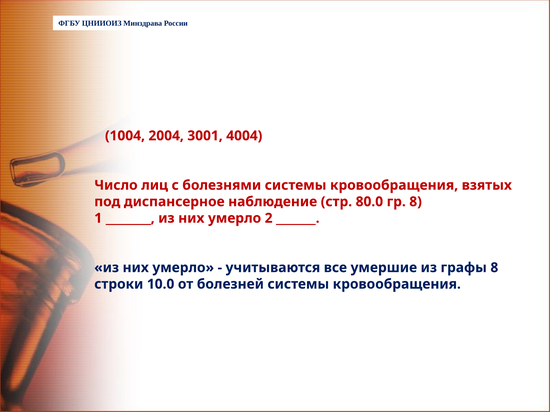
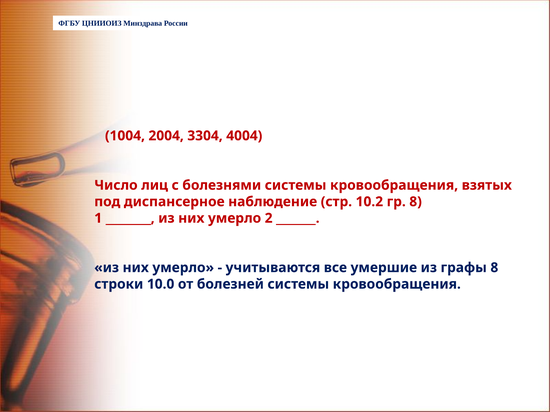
3001: 3001 -> 3304
80.0: 80.0 -> 10.2
